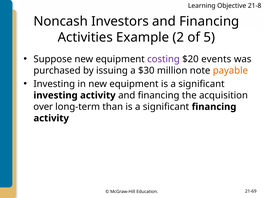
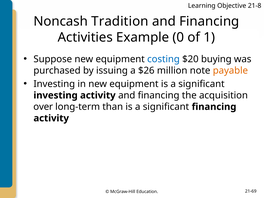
Investors: Investors -> Tradition
2: 2 -> 0
5: 5 -> 1
costing colour: purple -> blue
events: events -> buying
$30: $30 -> $26
